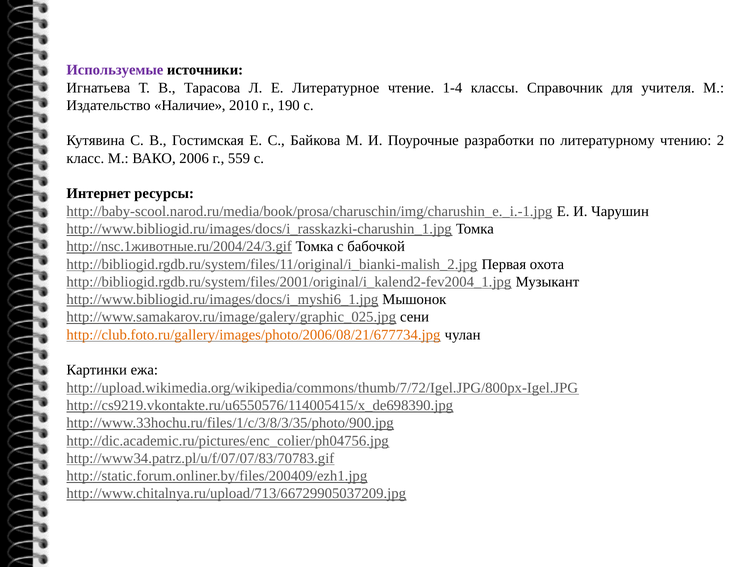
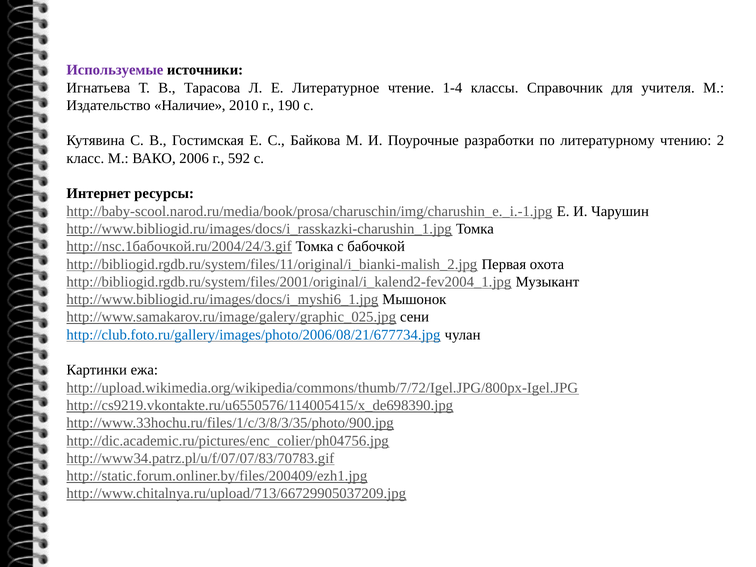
559: 559 -> 592
http://nsc.1животные.ru/2004/24/3.gif: http://nsc.1животные.ru/2004/24/3.gif -> http://nsc.1бабочкой.ru/2004/24/3.gif
http://club.foto.ru/gallery/images/photo/2006/08/21/677734.jpg colour: orange -> blue
